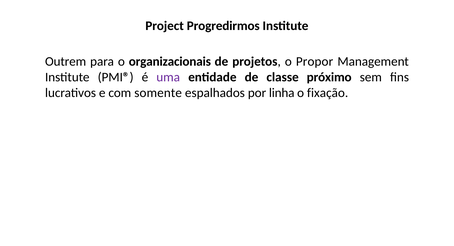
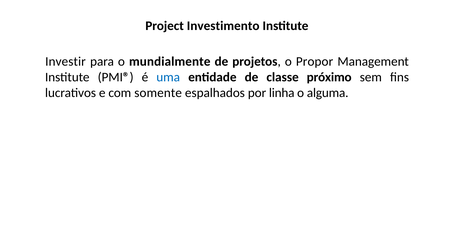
Progredirmos: Progredirmos -> Investimento
Outrem: Outrem -> Investir
organizacionais: organizacionais -> mundialmente
uma colour: purple -> blue
fixação: fixação -> alguma
